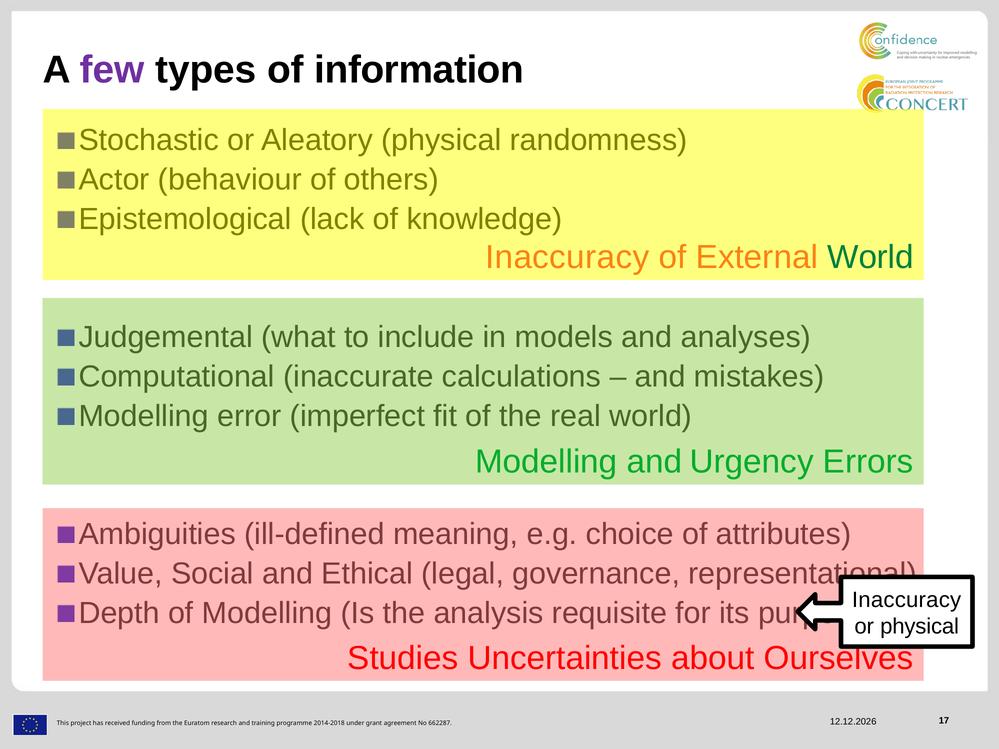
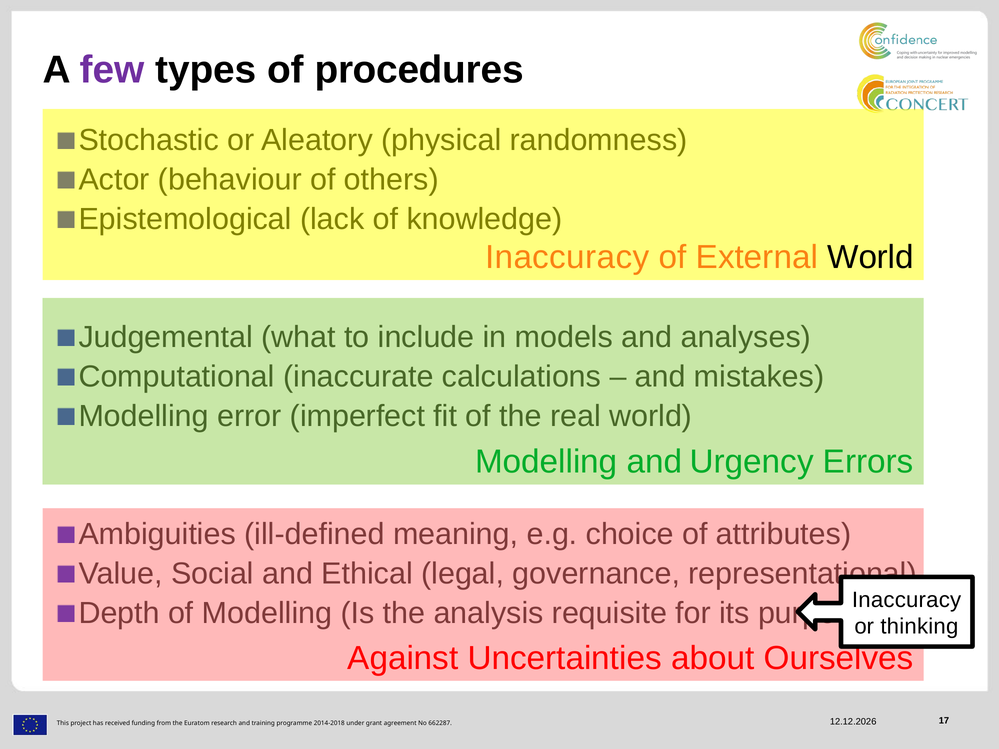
information: information -> procedures
World at (870, 258) colour: green -> black
physical at (920, 627): physical -> thinking
Studies: Studies -> Against
